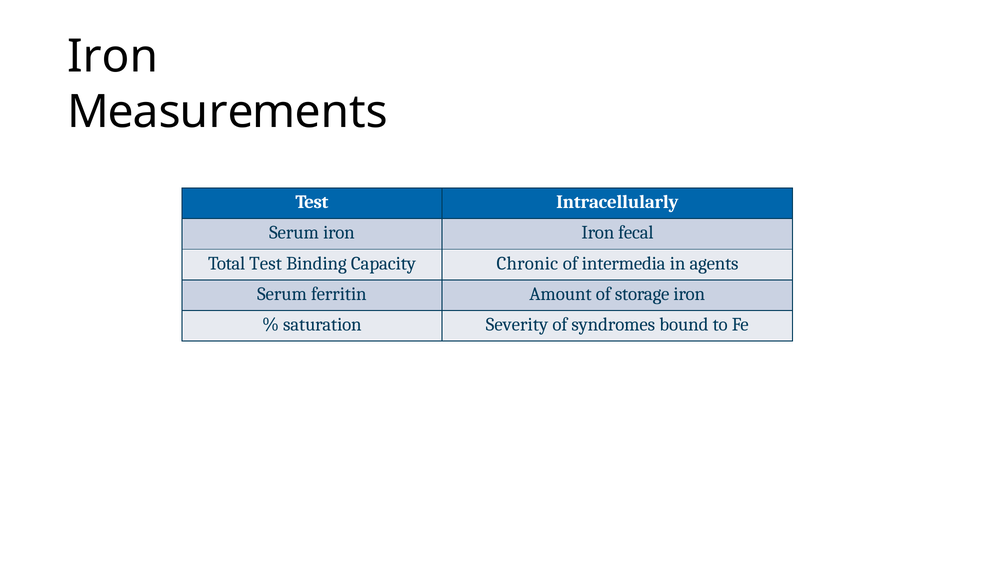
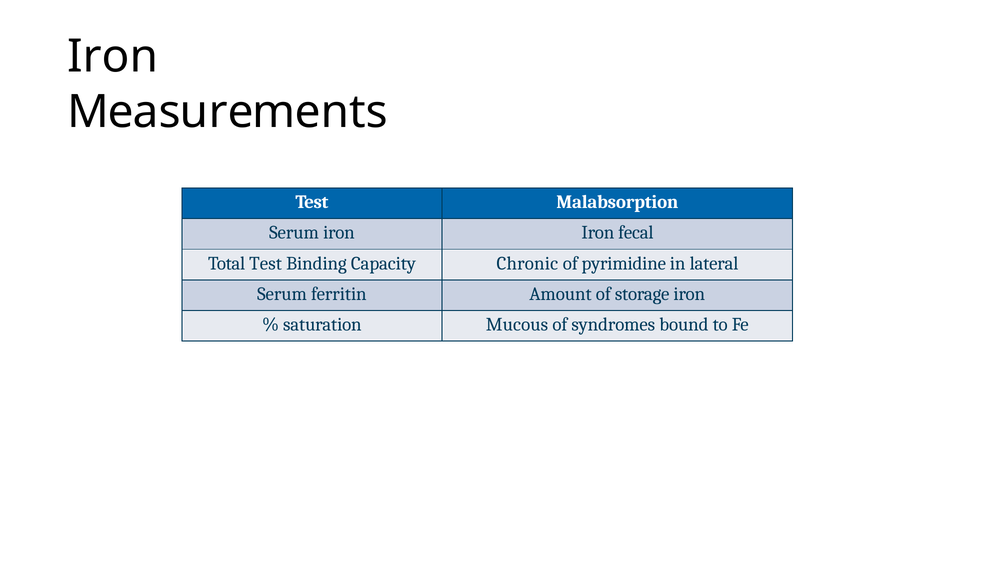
Intracellularly: Intracellularly -> Malabsorption
intermedia: intermedia -> pyrimidine
agents: agents -> lateral
Severity: Severity -> Mucous
